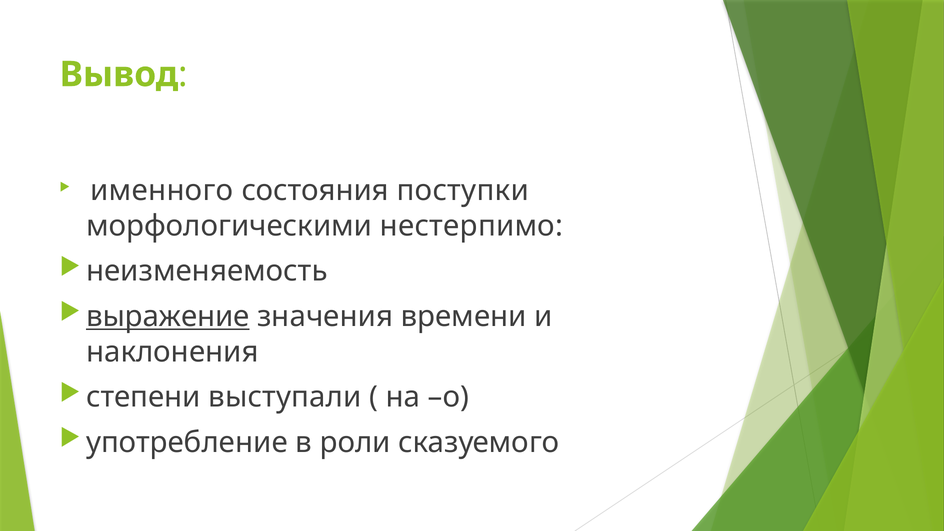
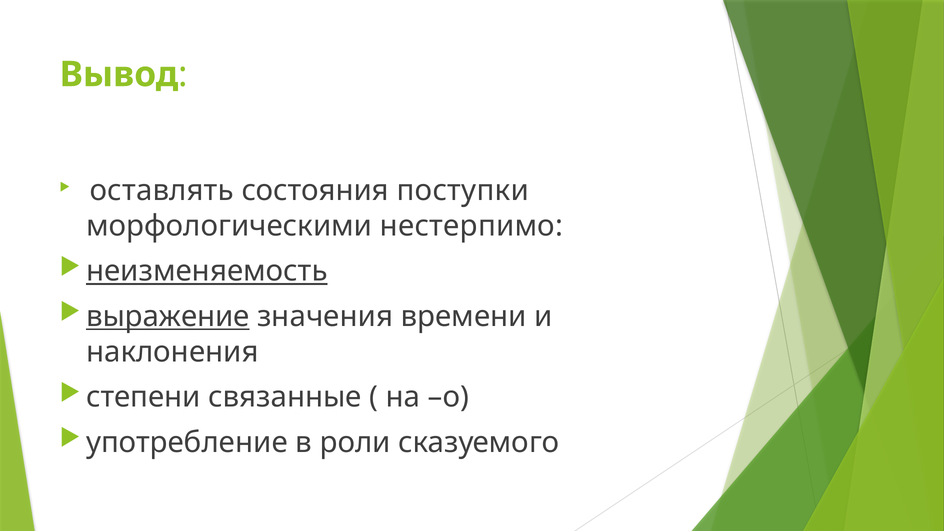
именного: именного -> оставлять
неизменяемость underline: none -> present
выступали: выступали -> связанные
